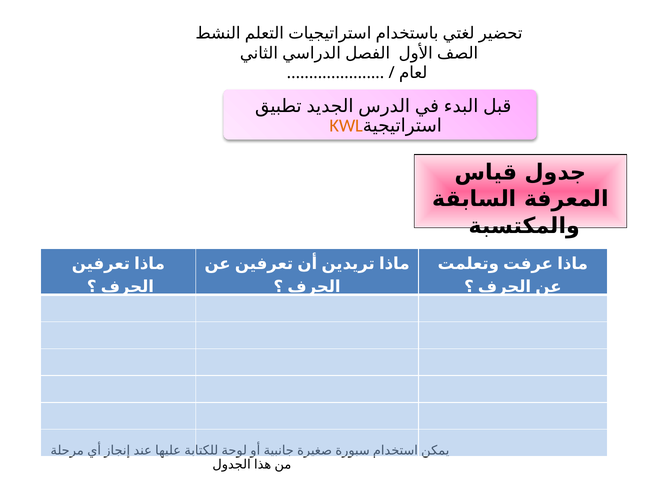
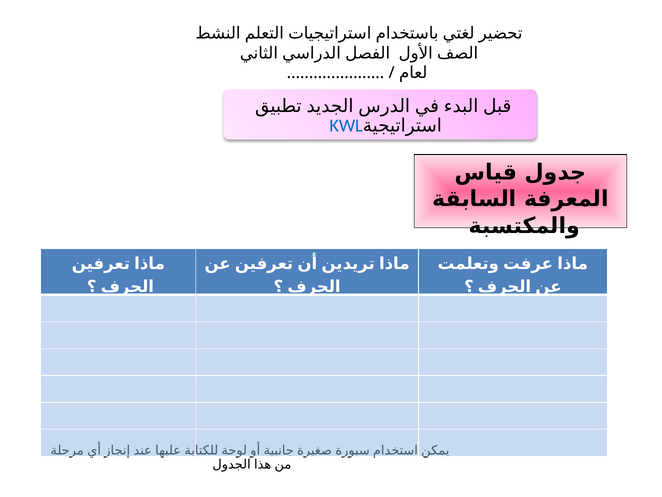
KWL at (346, 126) colour: orange -> blue
